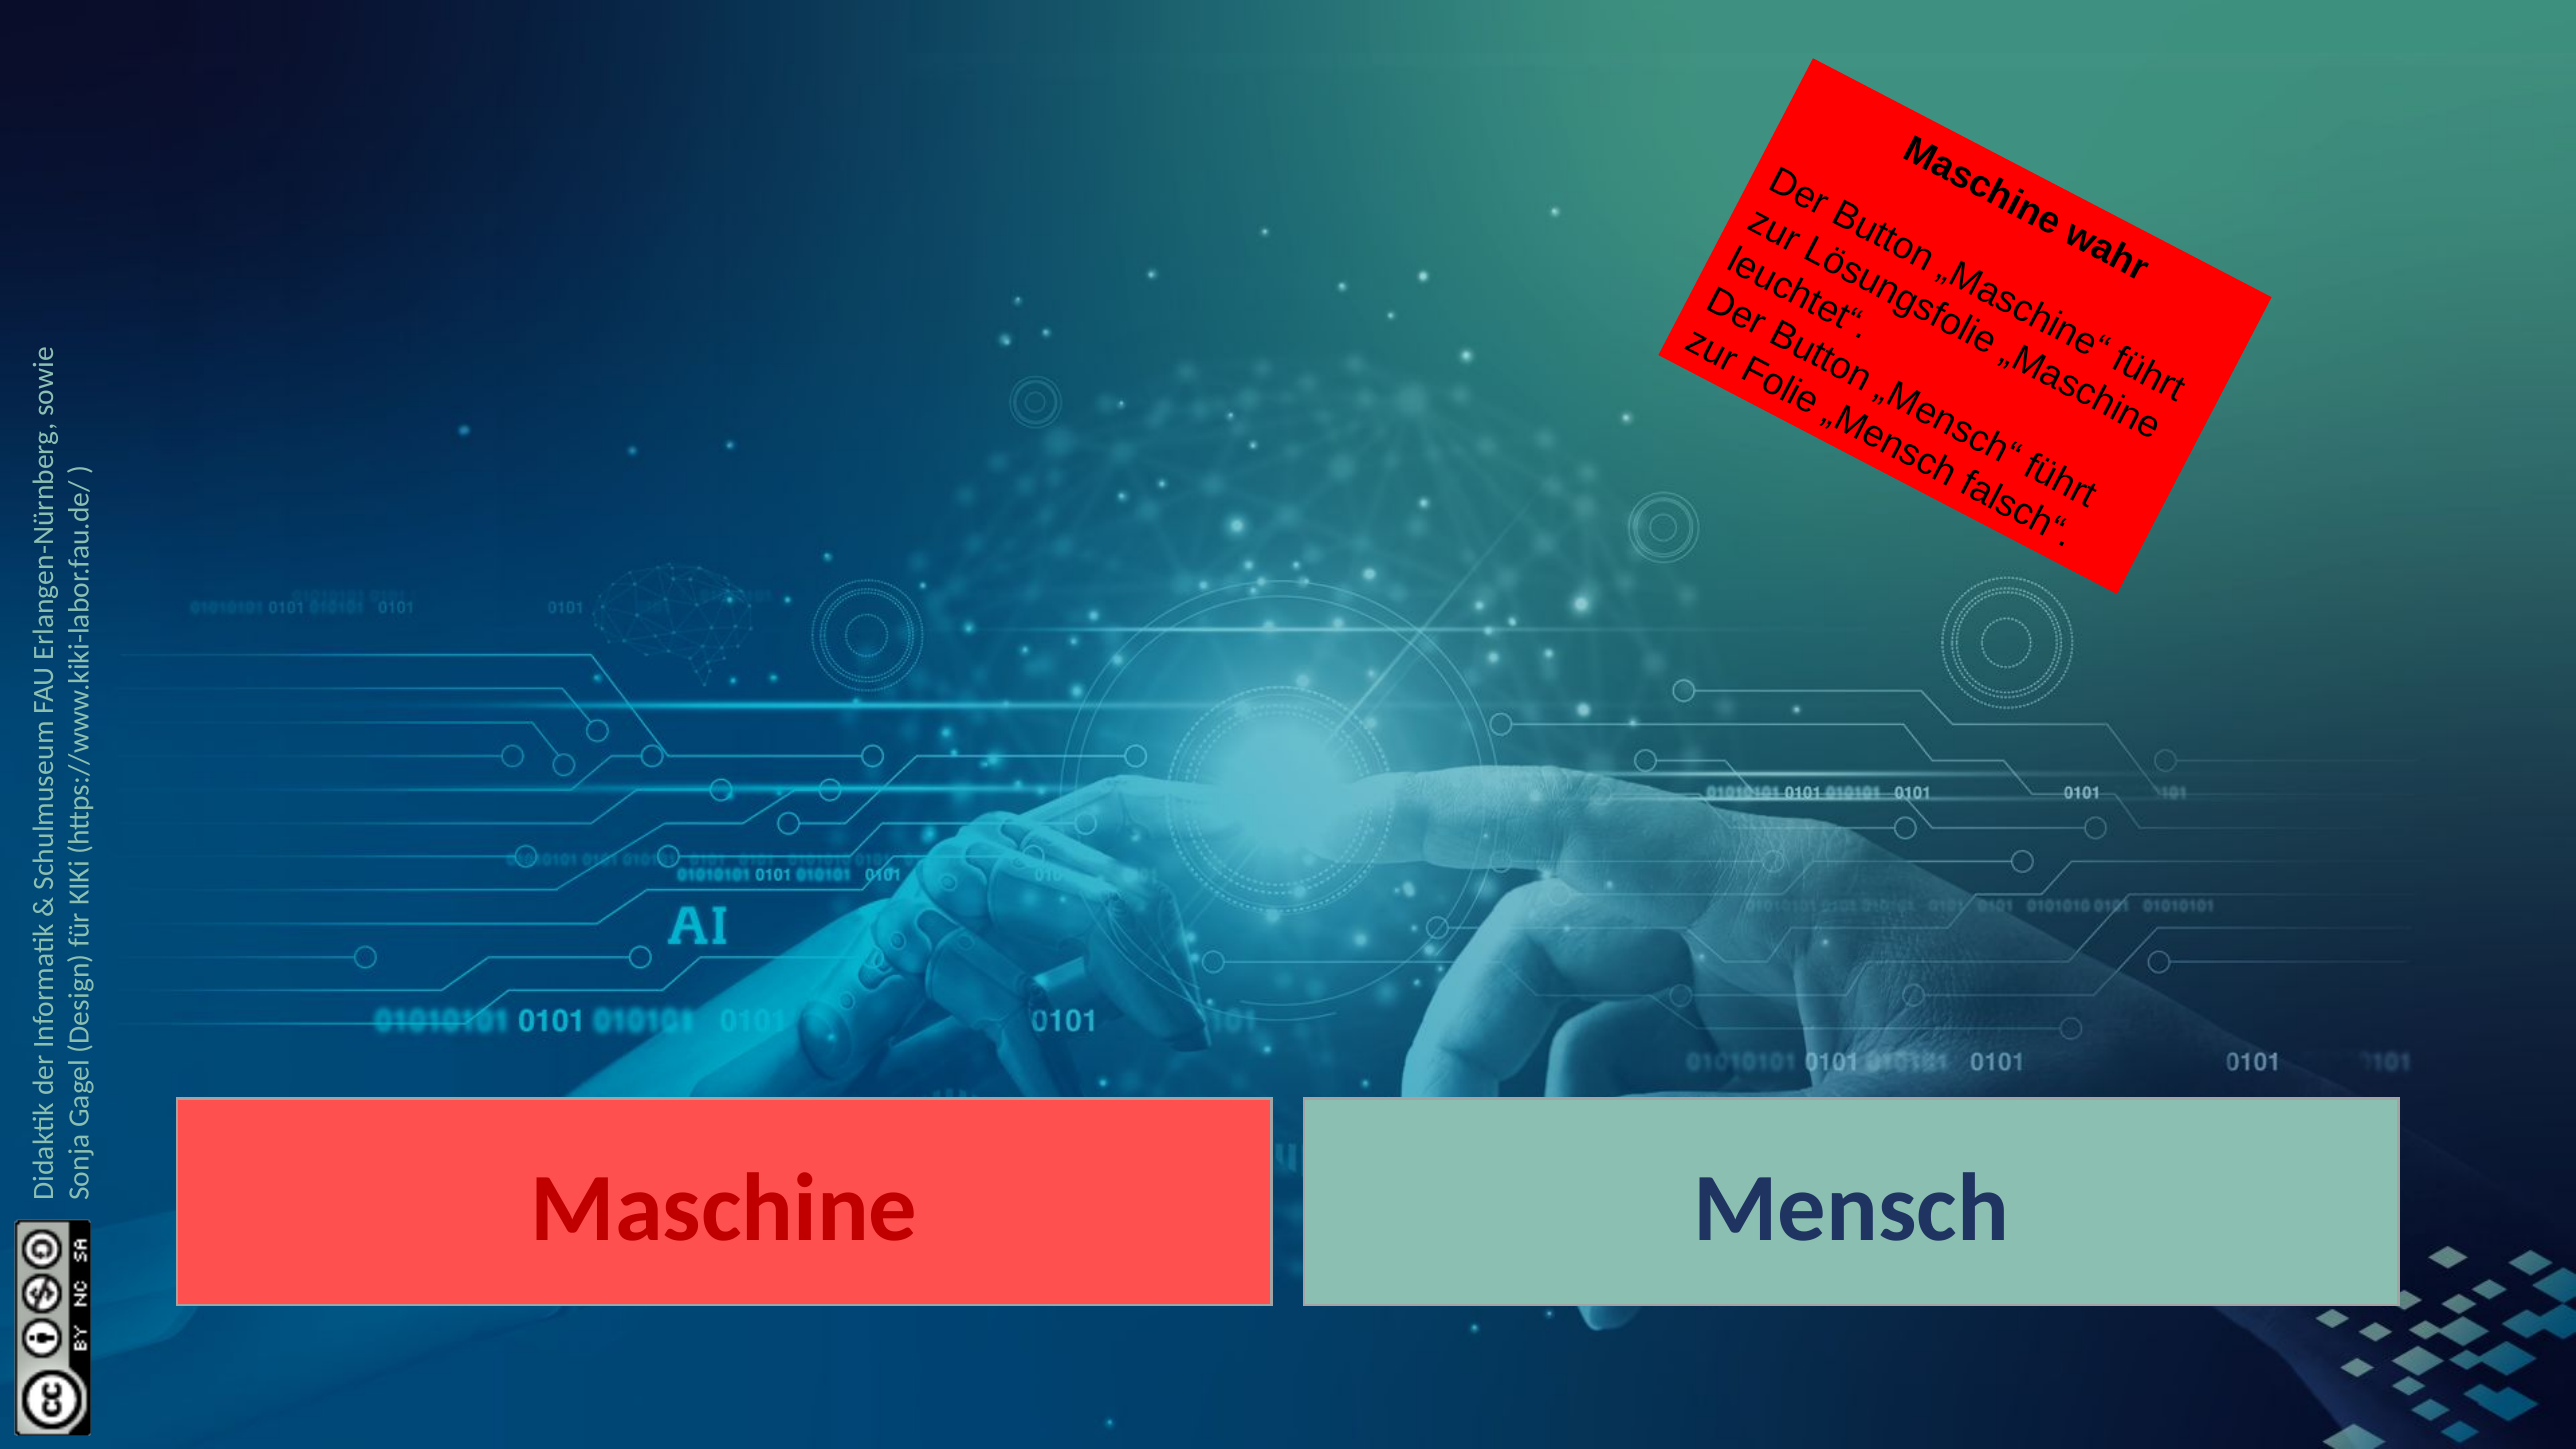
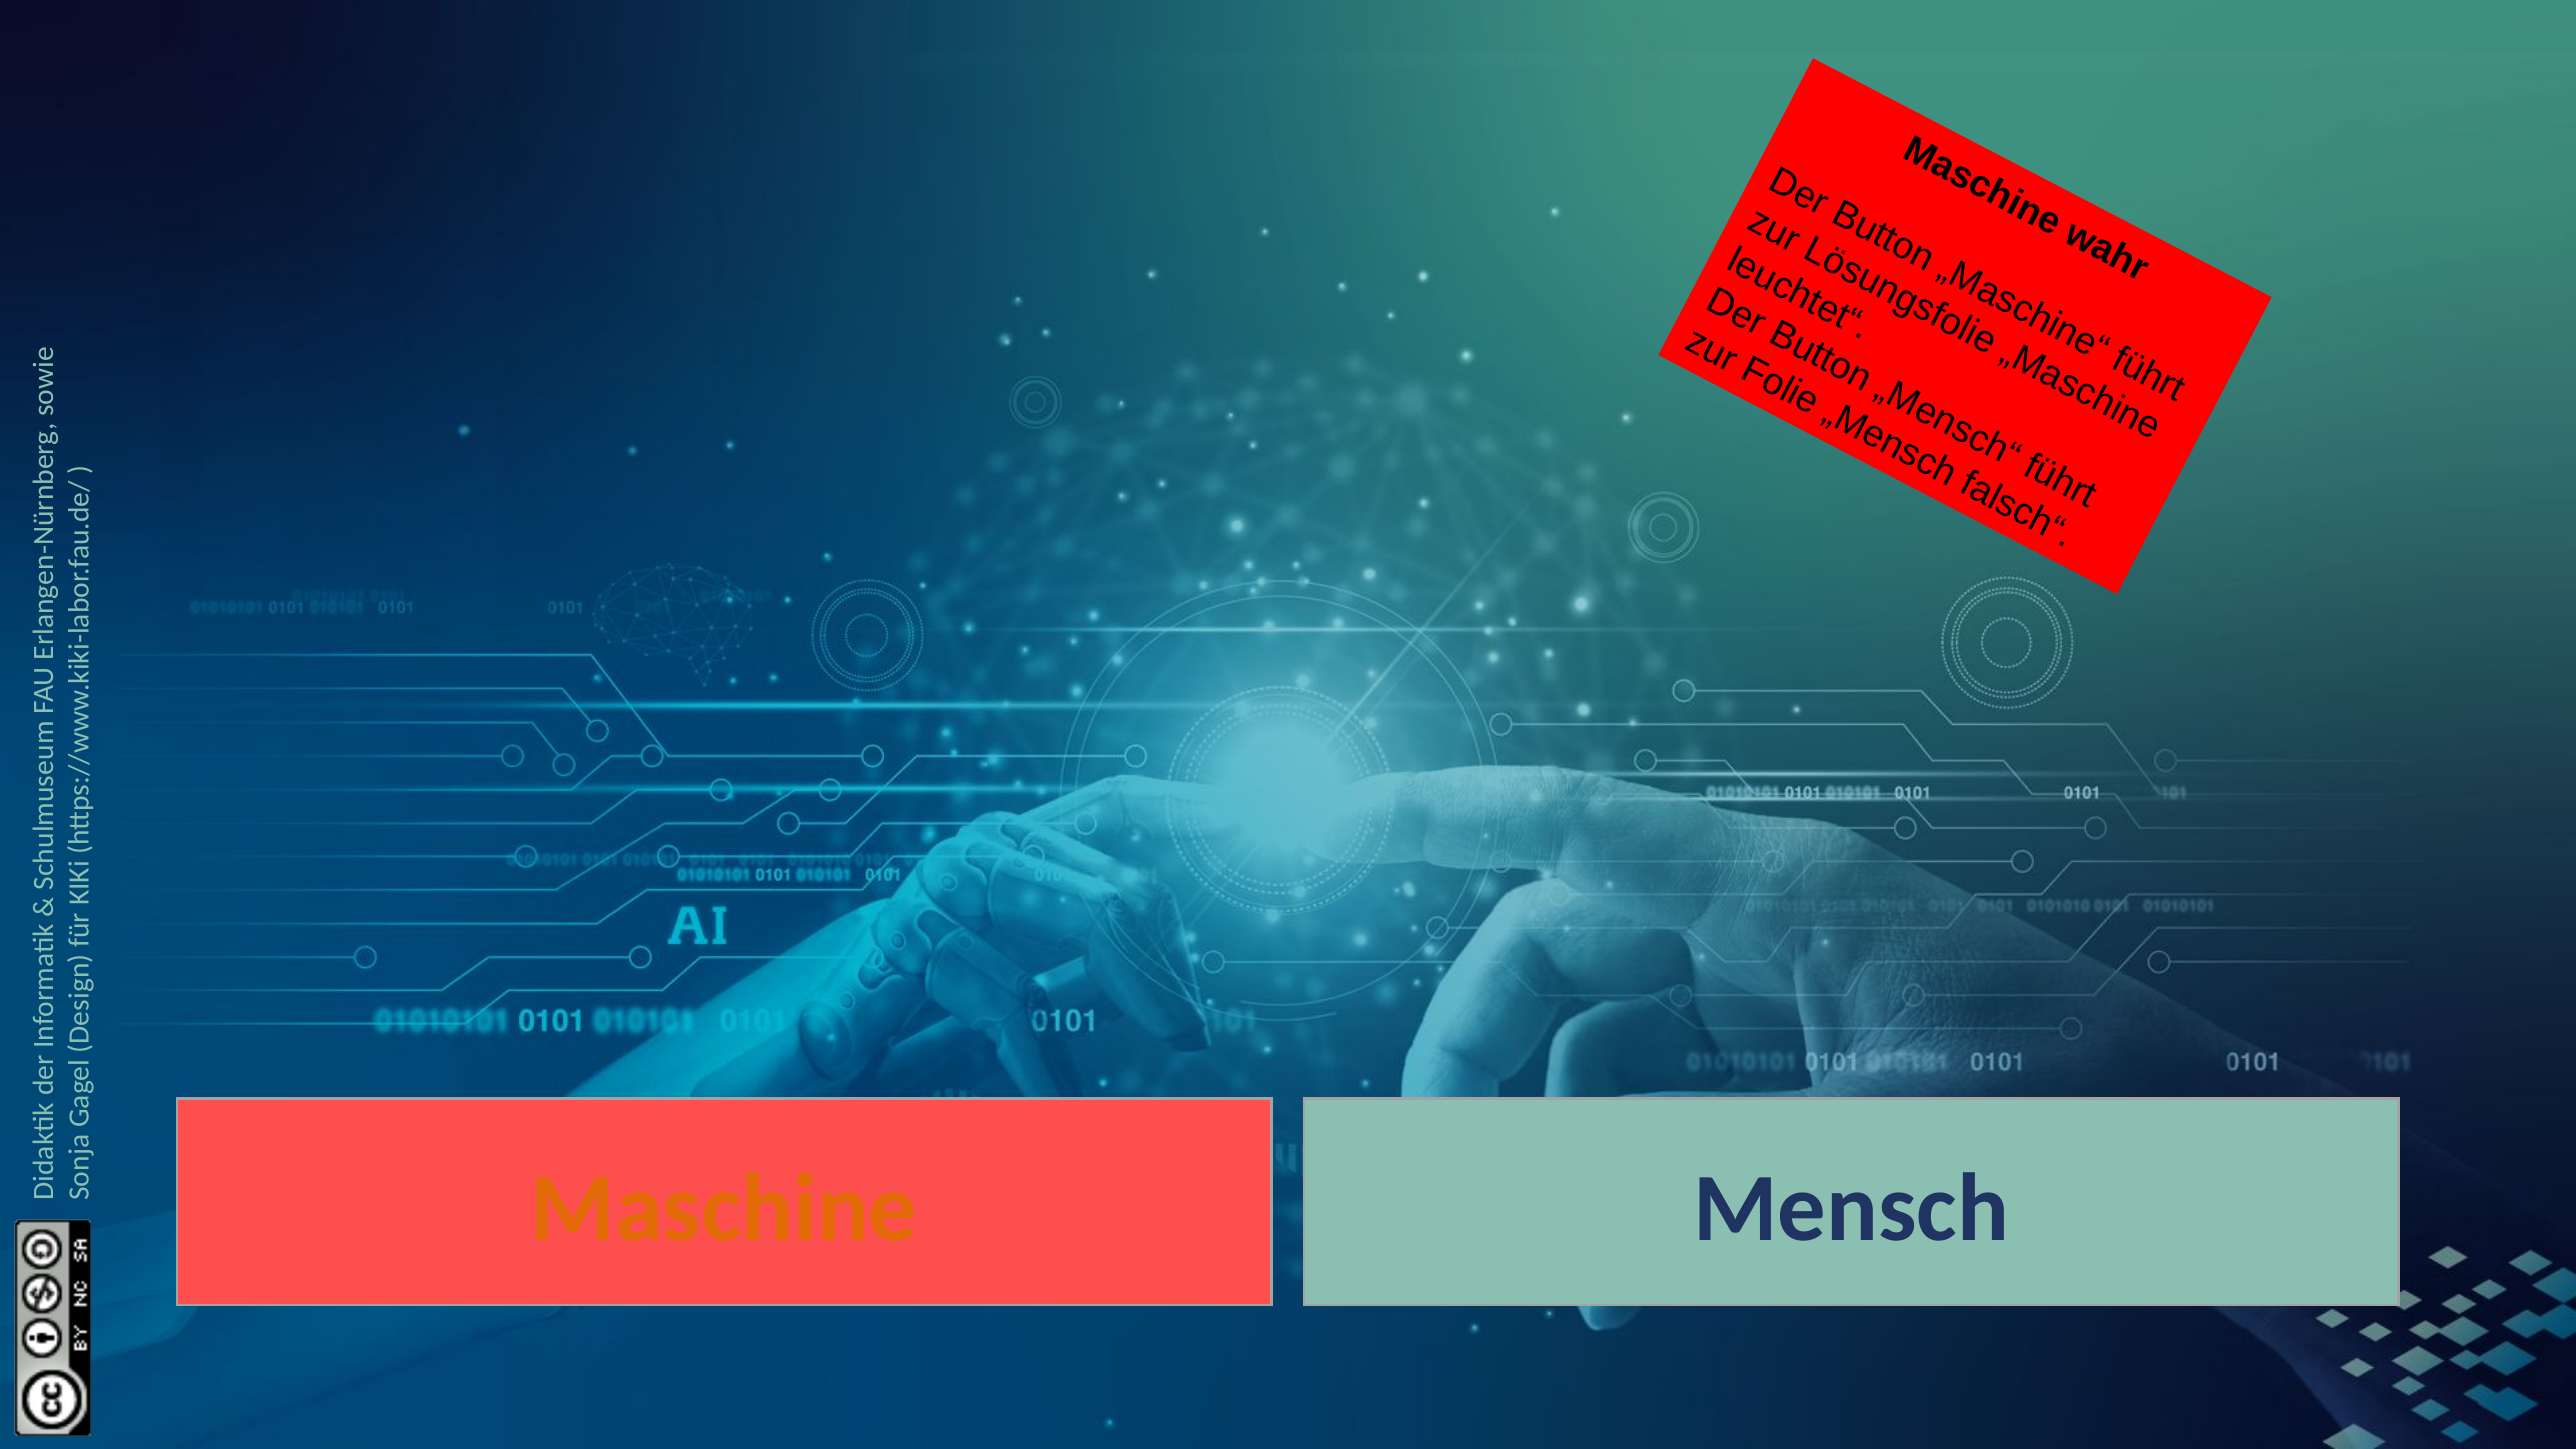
Maschine colour: red -> orange
